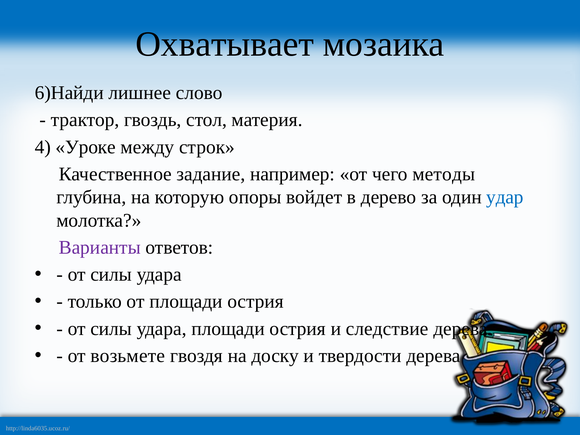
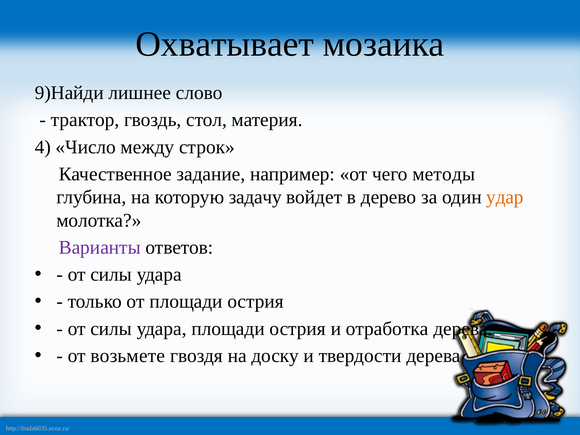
6)Найди: 6)Найди -> 9)Найди
Уроке: Уроке -> Число
опоры: опоры -> задачу
удар colour: blue -> orange
следствие: следствие -> отработка
